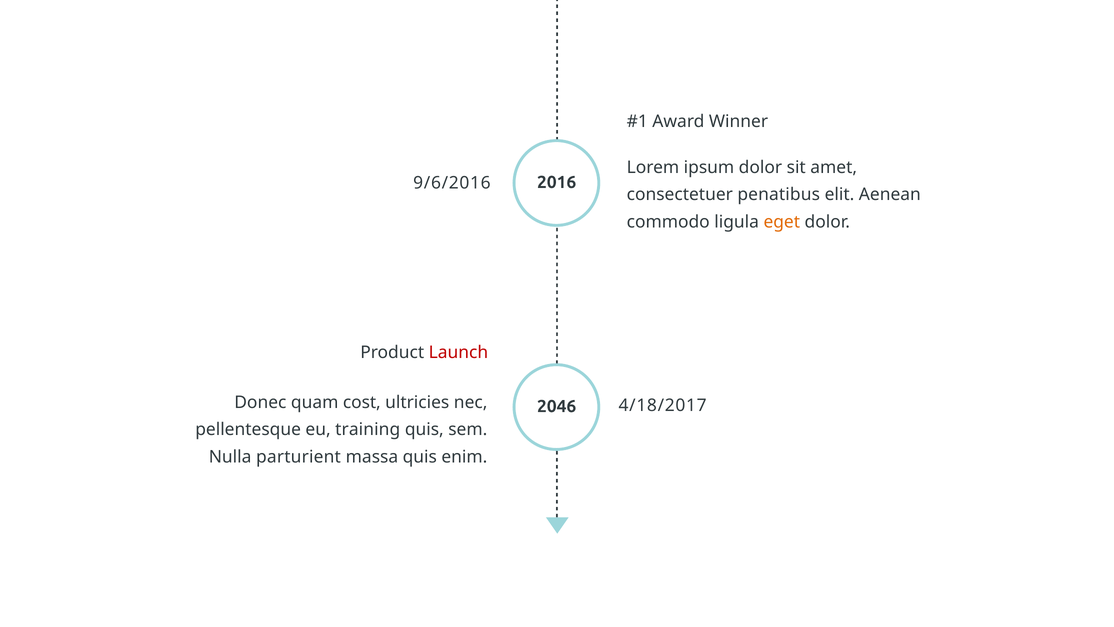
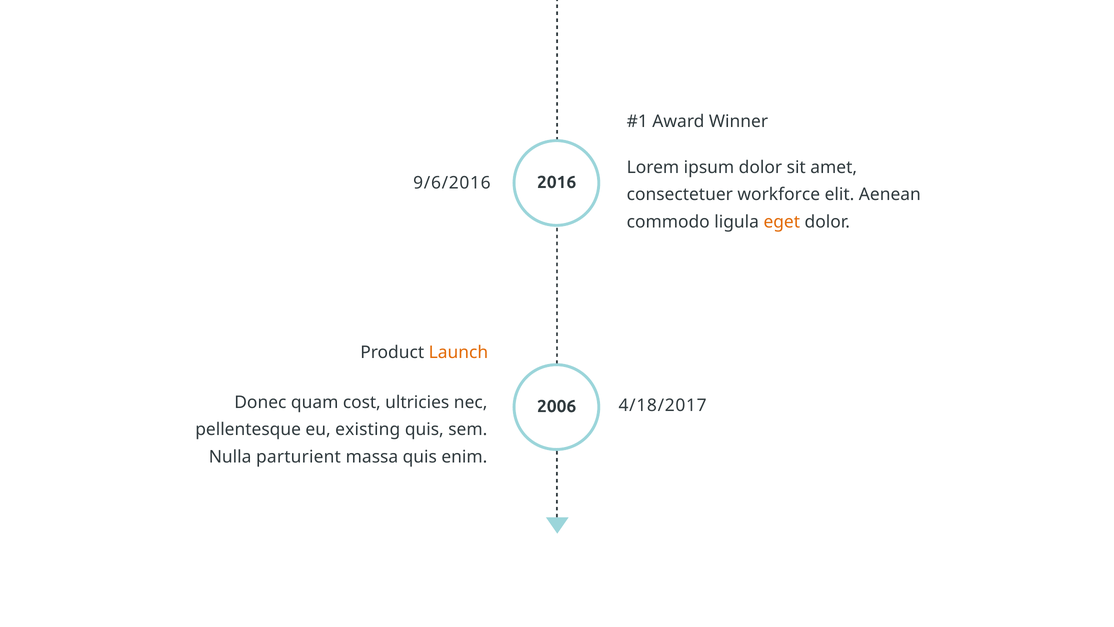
penatibus: penatibus -> workforce
Launch colour: red -> orange
2046: 2046 -> 2006
training: training -> existing
